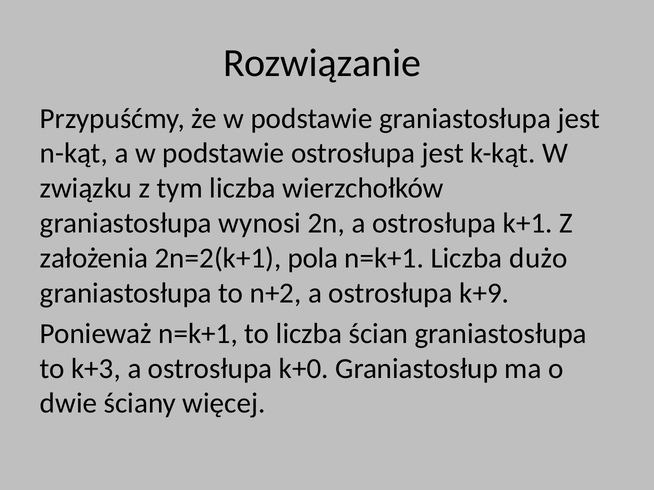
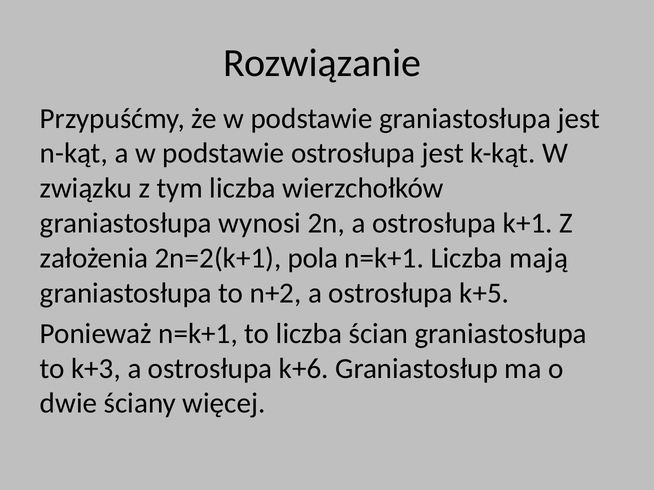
dużo: dużo -> mają
k+9: k+9 -> k+5
k+0: k+0 -> k+6
